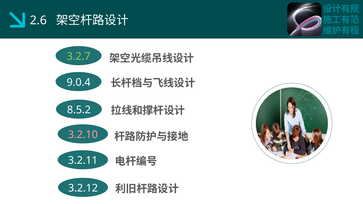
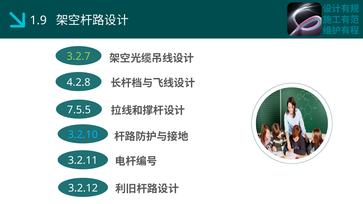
2.6: 2.6 -> 1.9
9.0.4: 9.0.4 -> 4.2.8
8.5.2: 8.5.2 -> 7.5.5
3.2.10 colour: pink -> light blue
